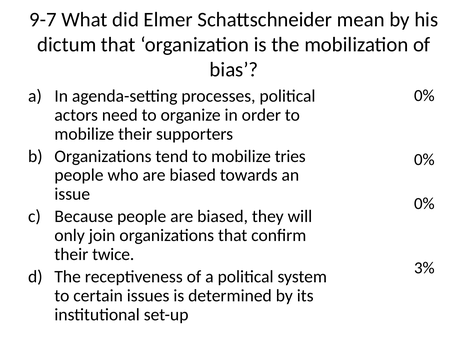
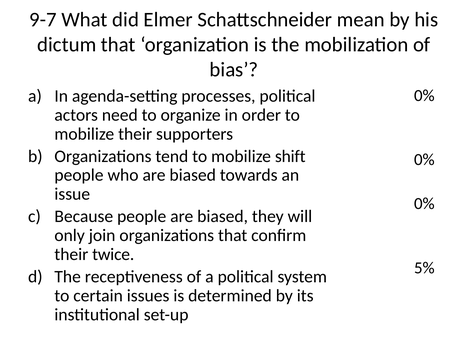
tries: tries -> shift
3%: 3% -> 5%
